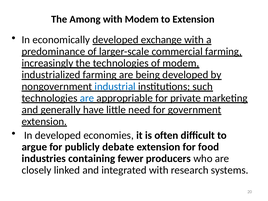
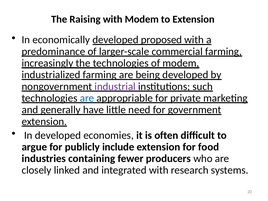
Among: Among -> Raising
exchange: exchange -> proposed
industrial colour: blue -> purple
debate: debate -> include
